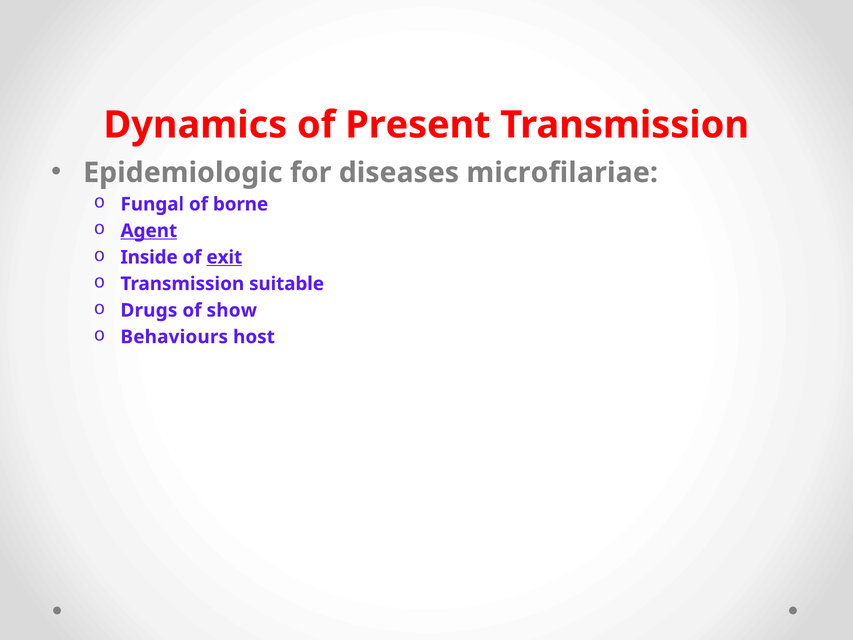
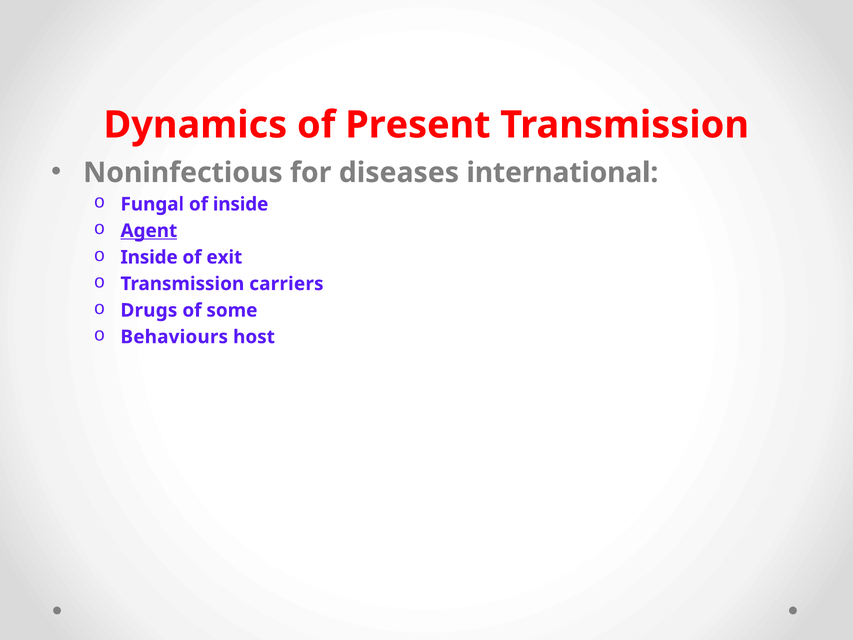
Epidemiologic: Epidemiologic -> Noninfectious
microfilariae: microfilariae -> international
of borne: borne -> inside
exit underline: present -> none
suitable: suitable -> carriers
show: show -> some
